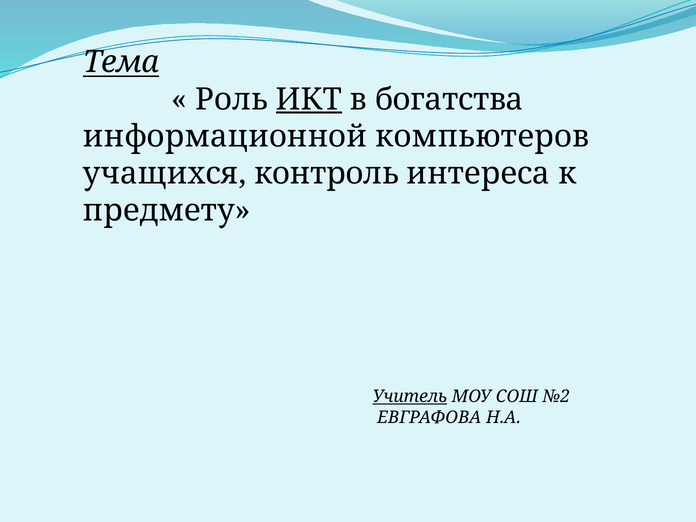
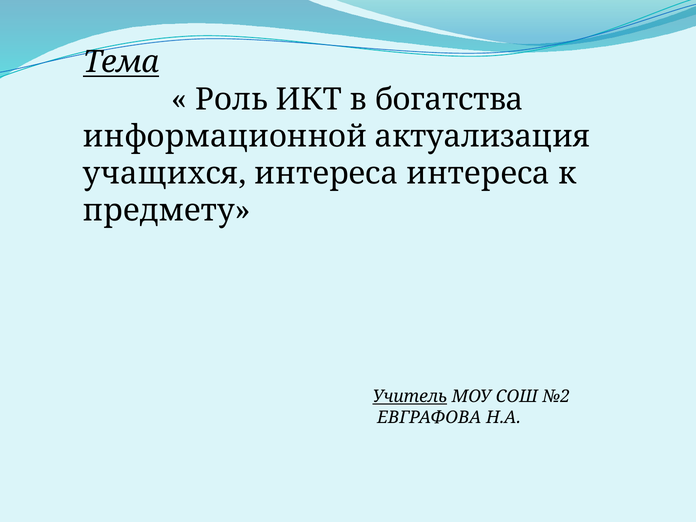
ИКТ underline: present -> none
компьютеров: компьютеров -> актуализация
учащихся контроль: контроль -> интереса
